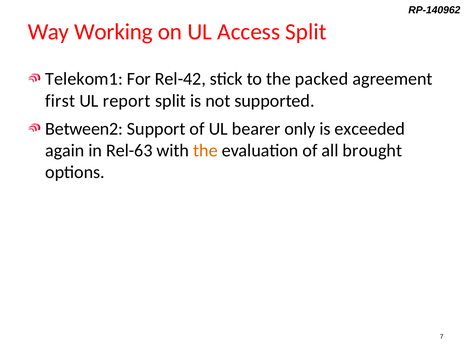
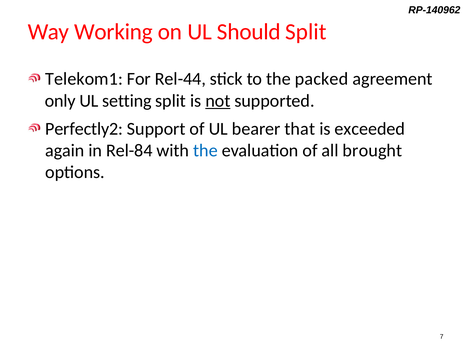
Access: Access -> Should
Rel-42: Rel-42 -> Rel-44
first: first -> only
report: report -> setting
not underline: none -> present
Between2: Between2 -> Perfectly2
only: only -> that
Rel-63: Rel-63 -> Rel-84
the at (205, 150) colour: orange -> blue
